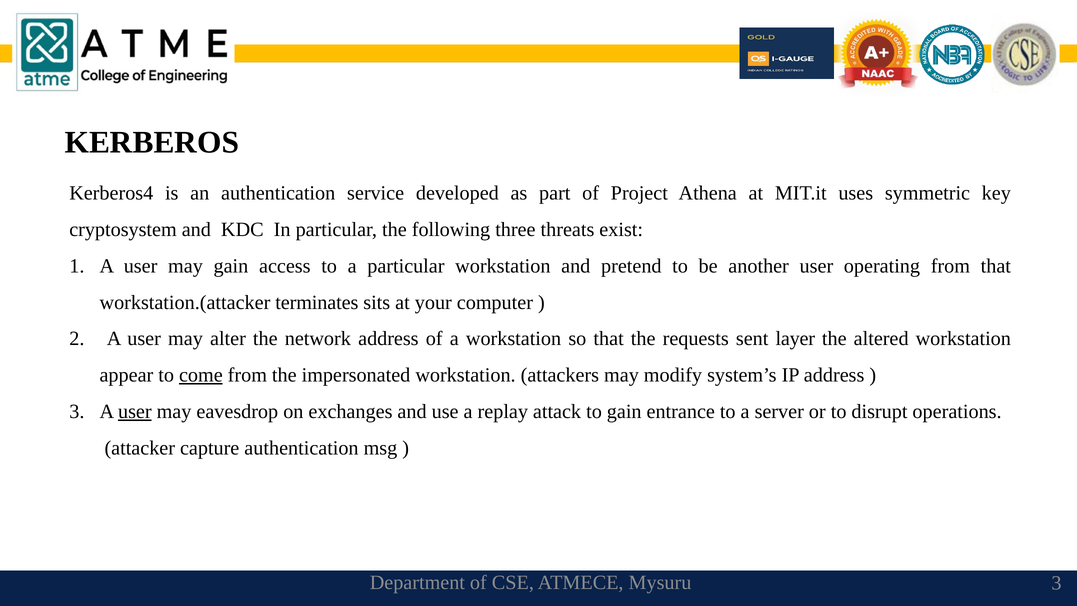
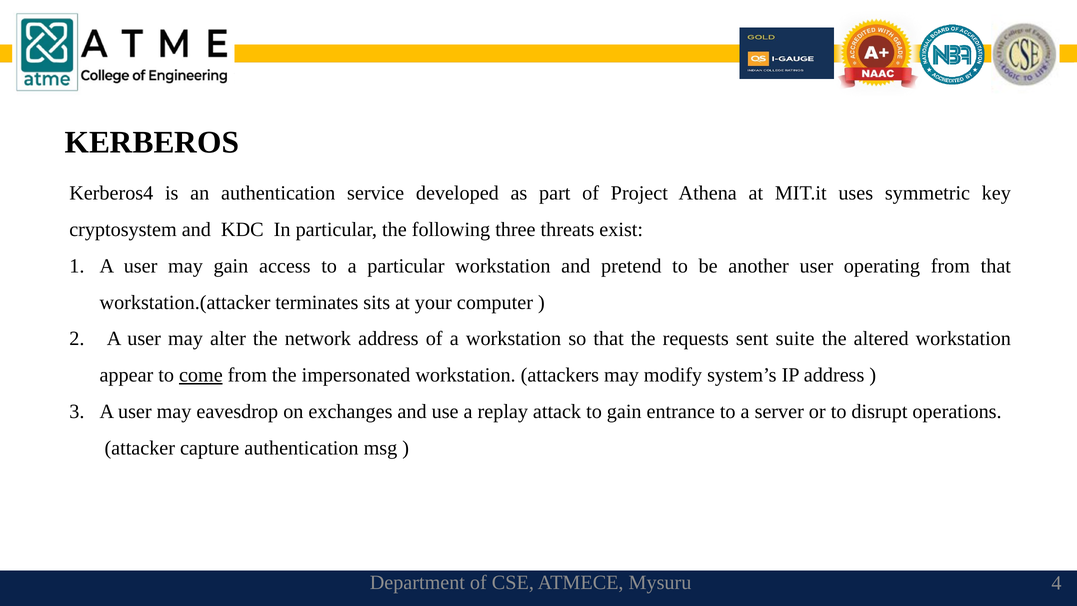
layer: layer -> suite
user at (135, 411) underline: present -> none
Mysuru 3: 3 -> 4
